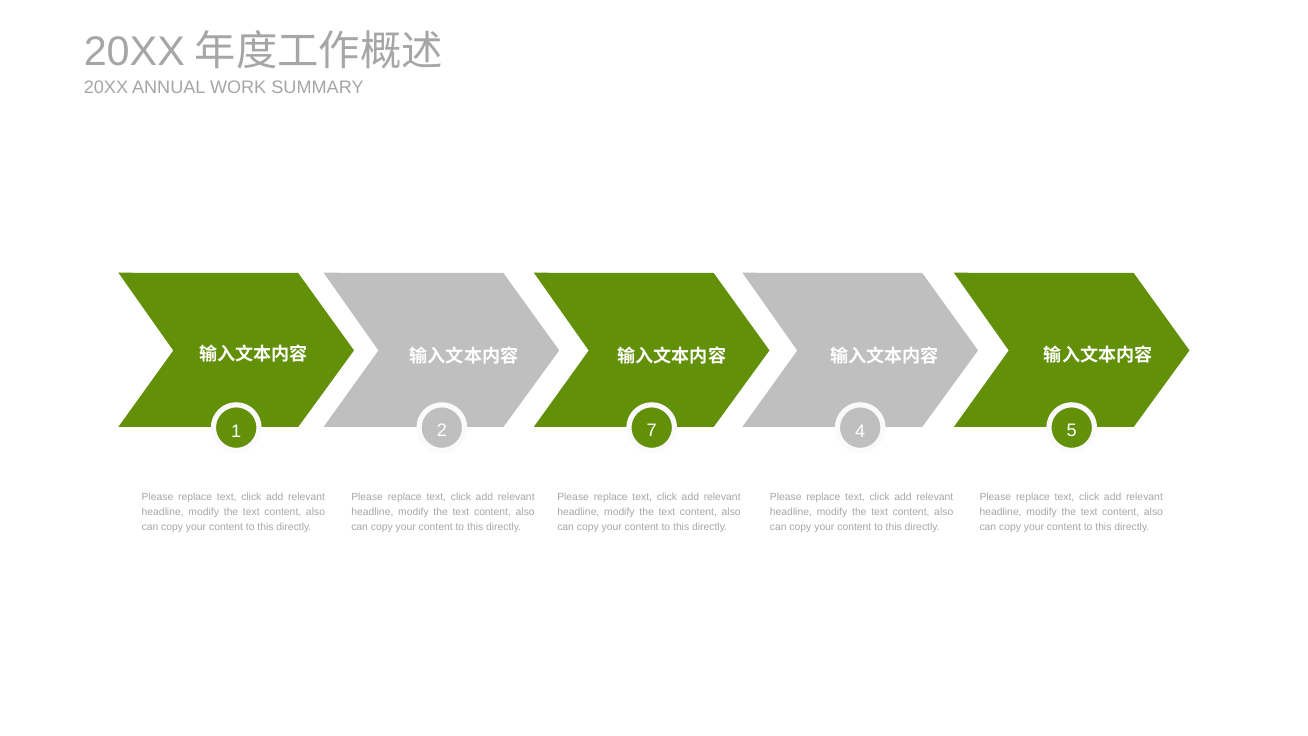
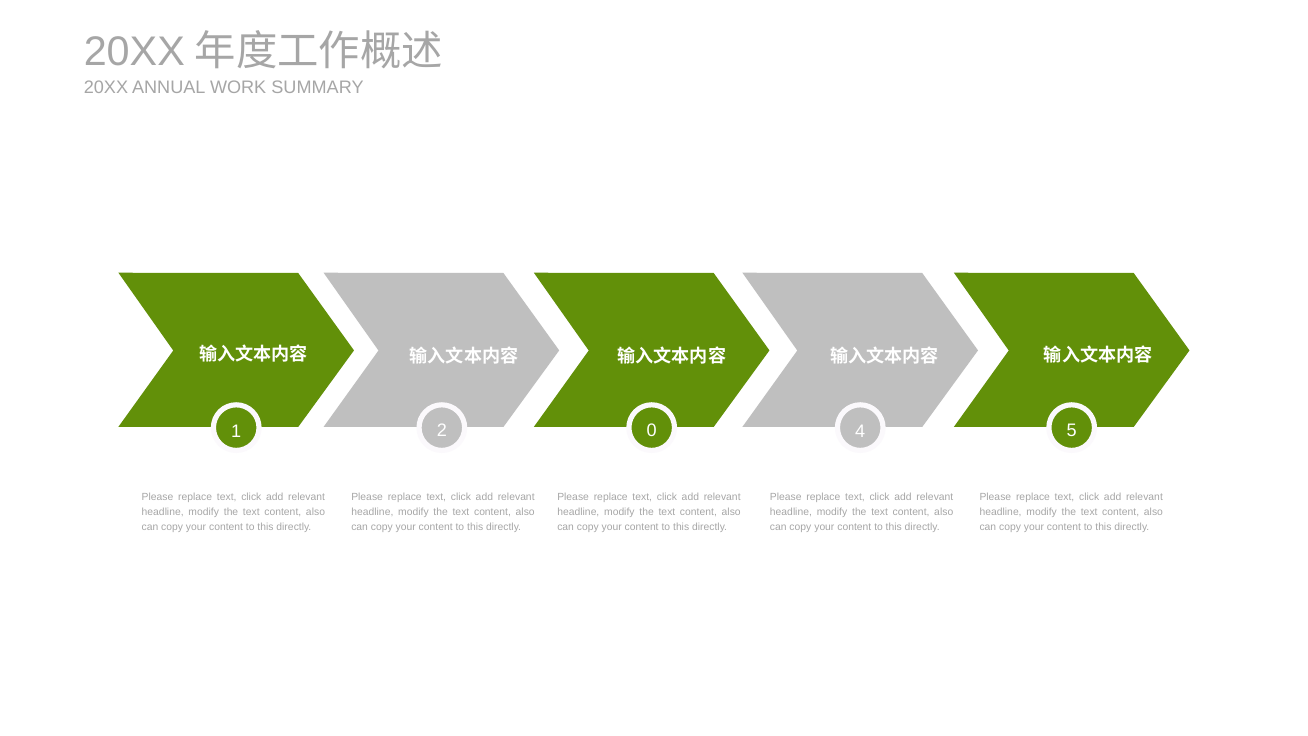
7: 7 -> 0
